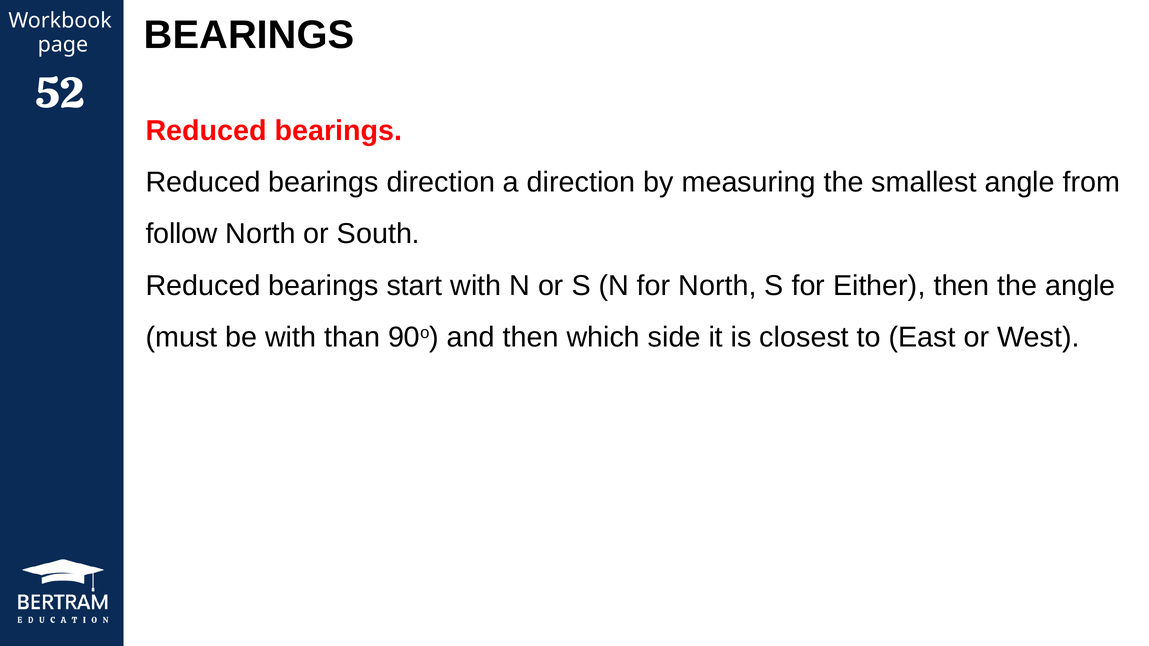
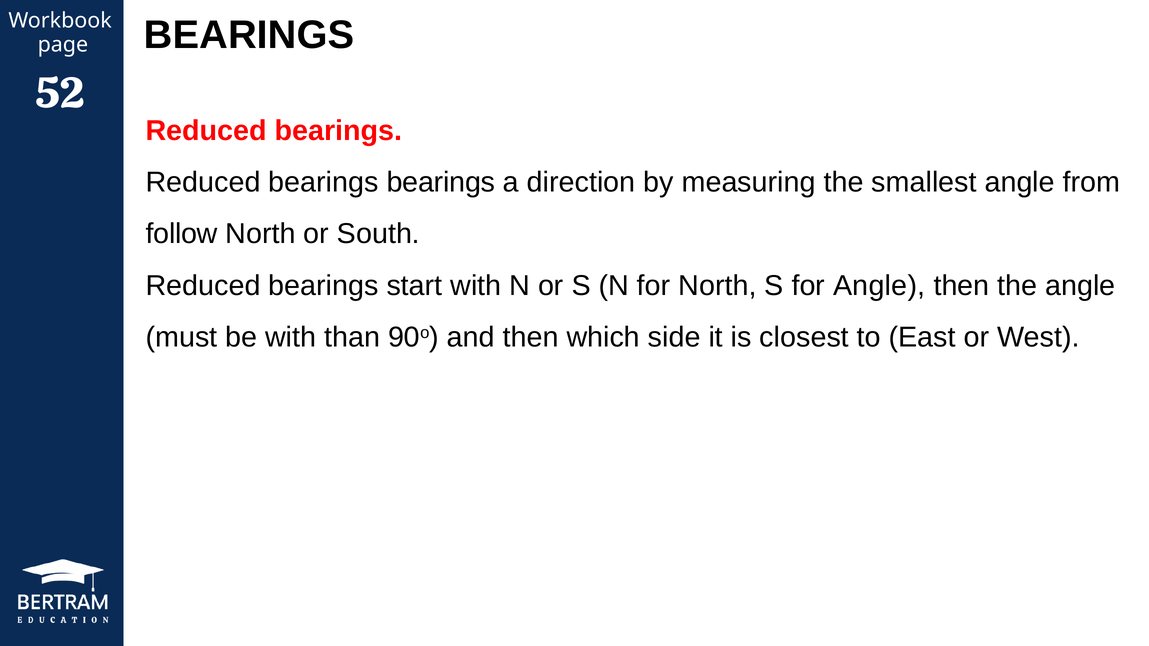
bearings direction: direction -> bearings
for Either: Either -> Angle
